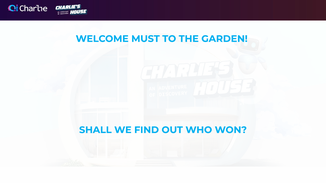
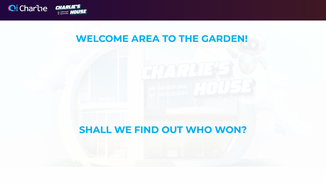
MUST: MUST -> AREA
